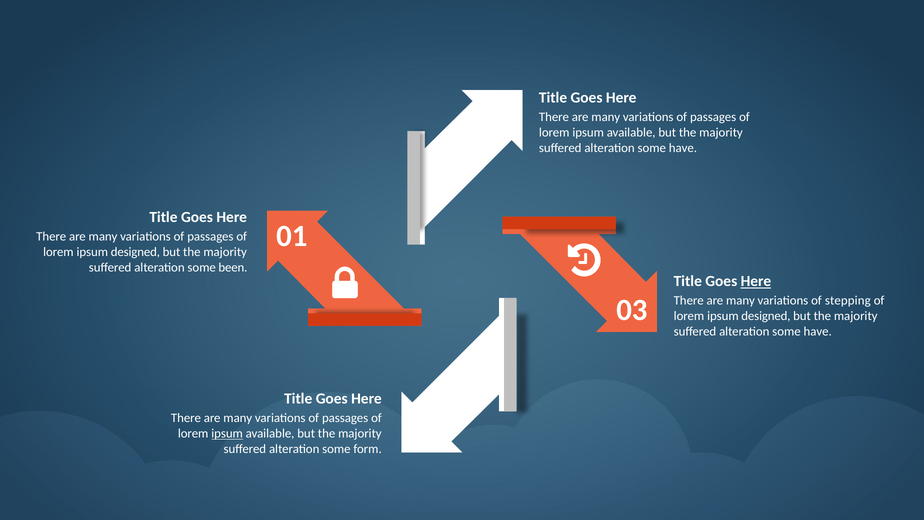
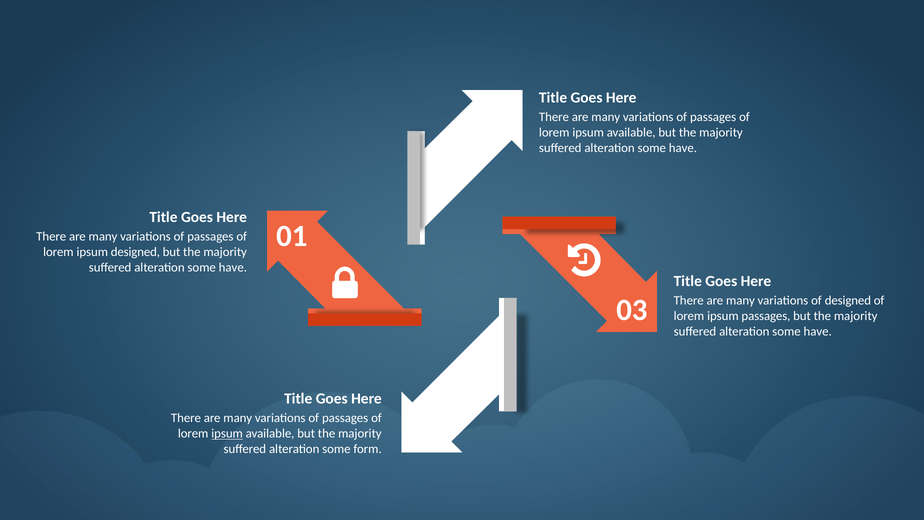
been at (233, 267): been -> have
Here at (756, 281) underline: present -> none
of stepping: stepping -> designed
designed at (766, 316): designed -> passages
